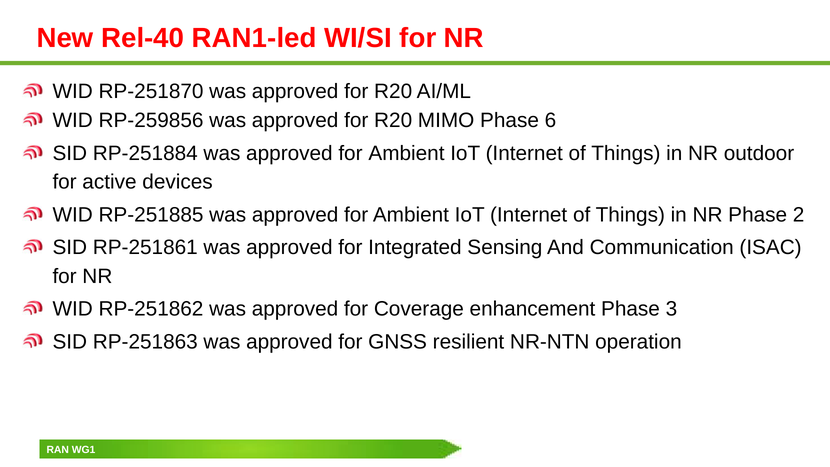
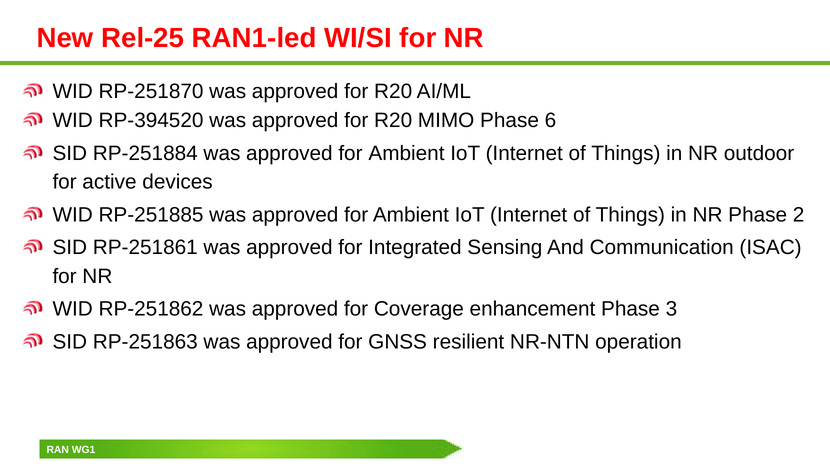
Rel-40: Rel-40 -> Rel-25
RP-259856: RP-259856 -> RP-394520
